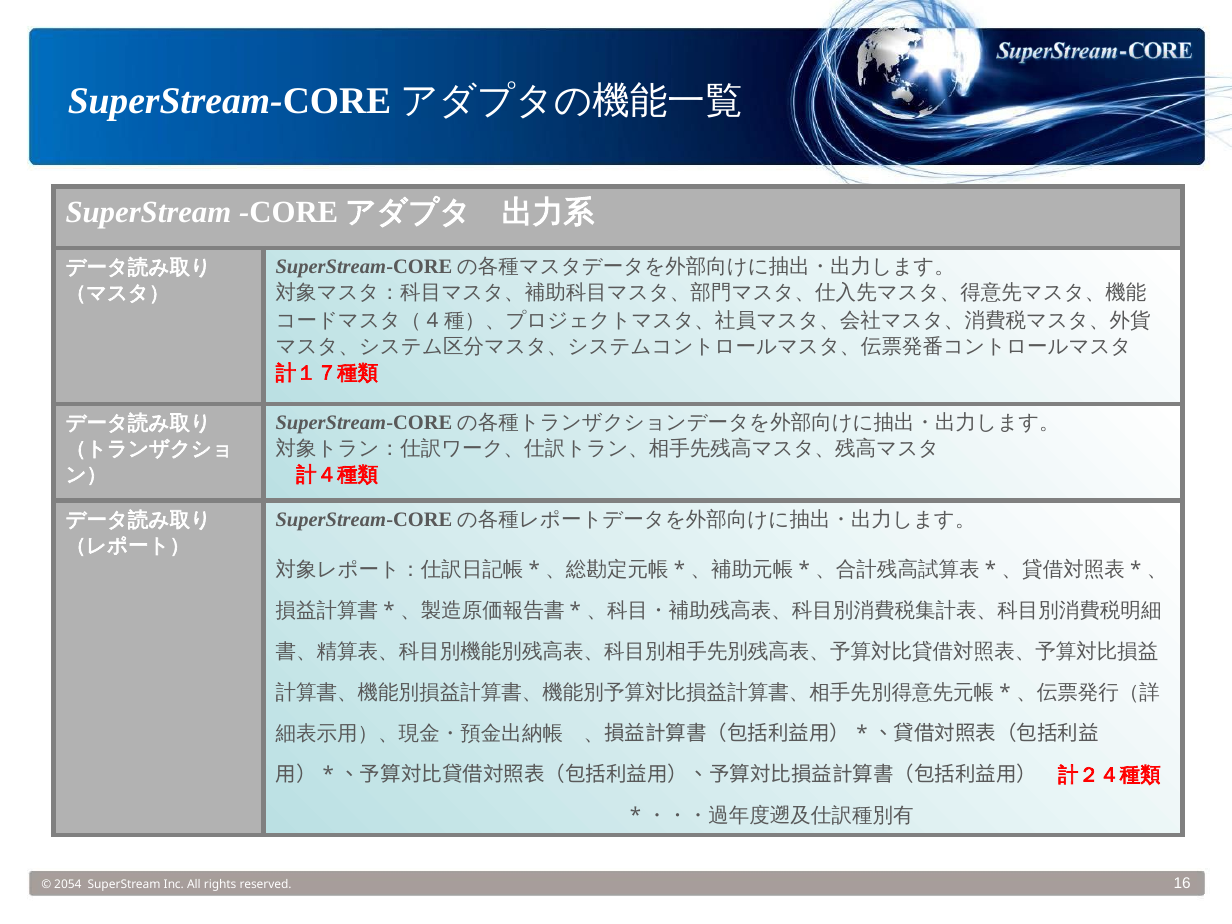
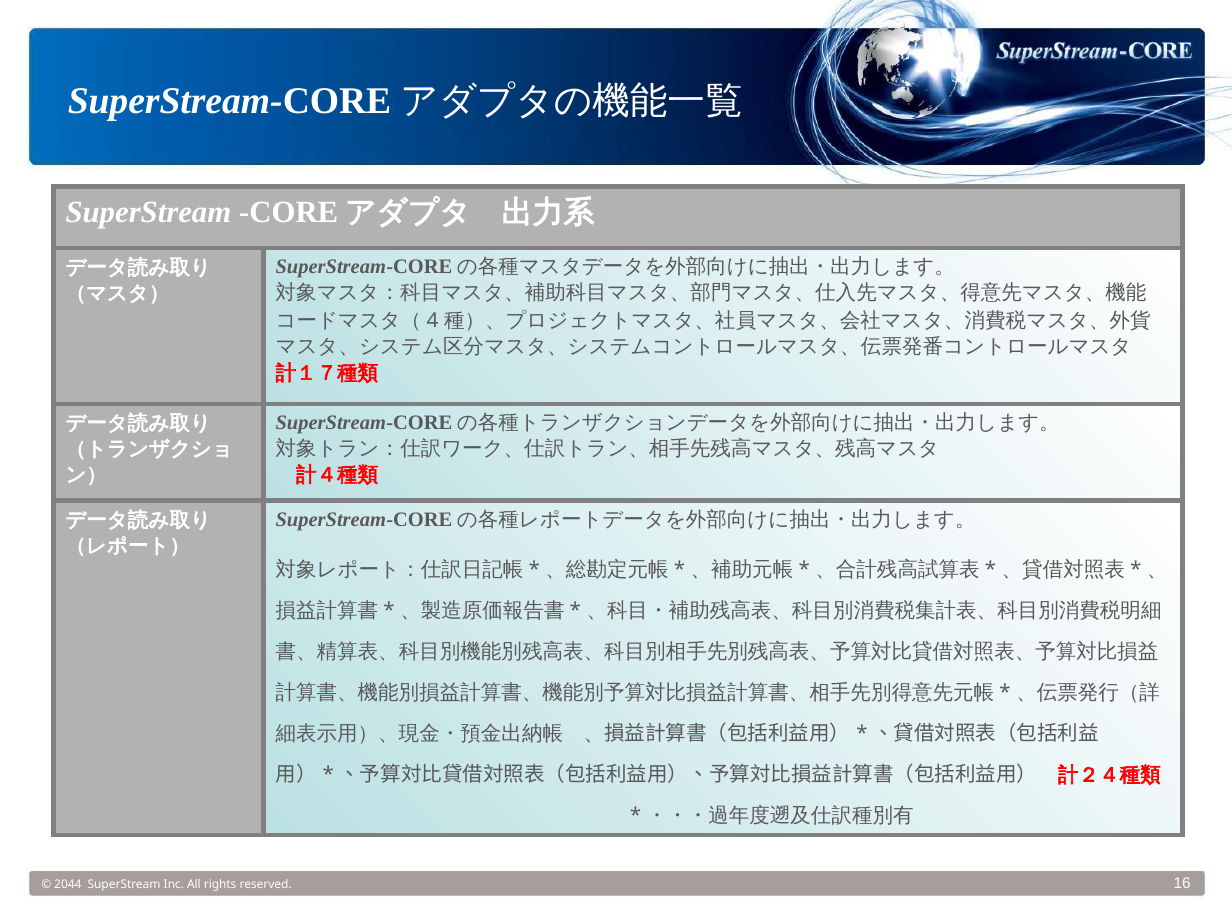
2054: 2054 -> 2044
